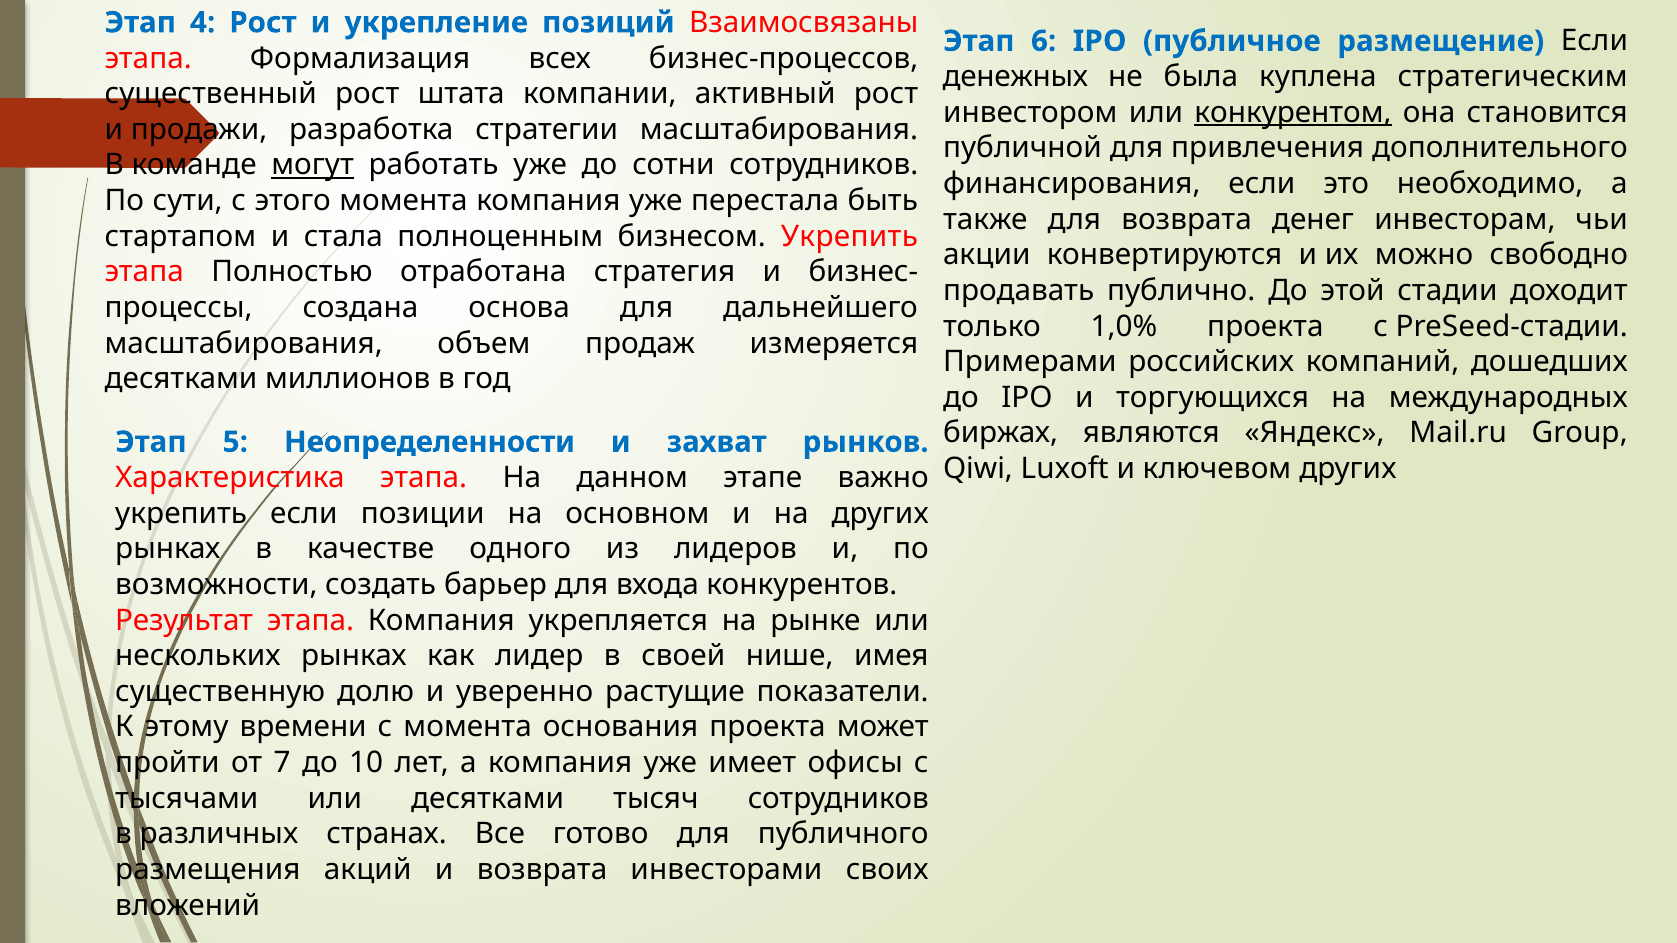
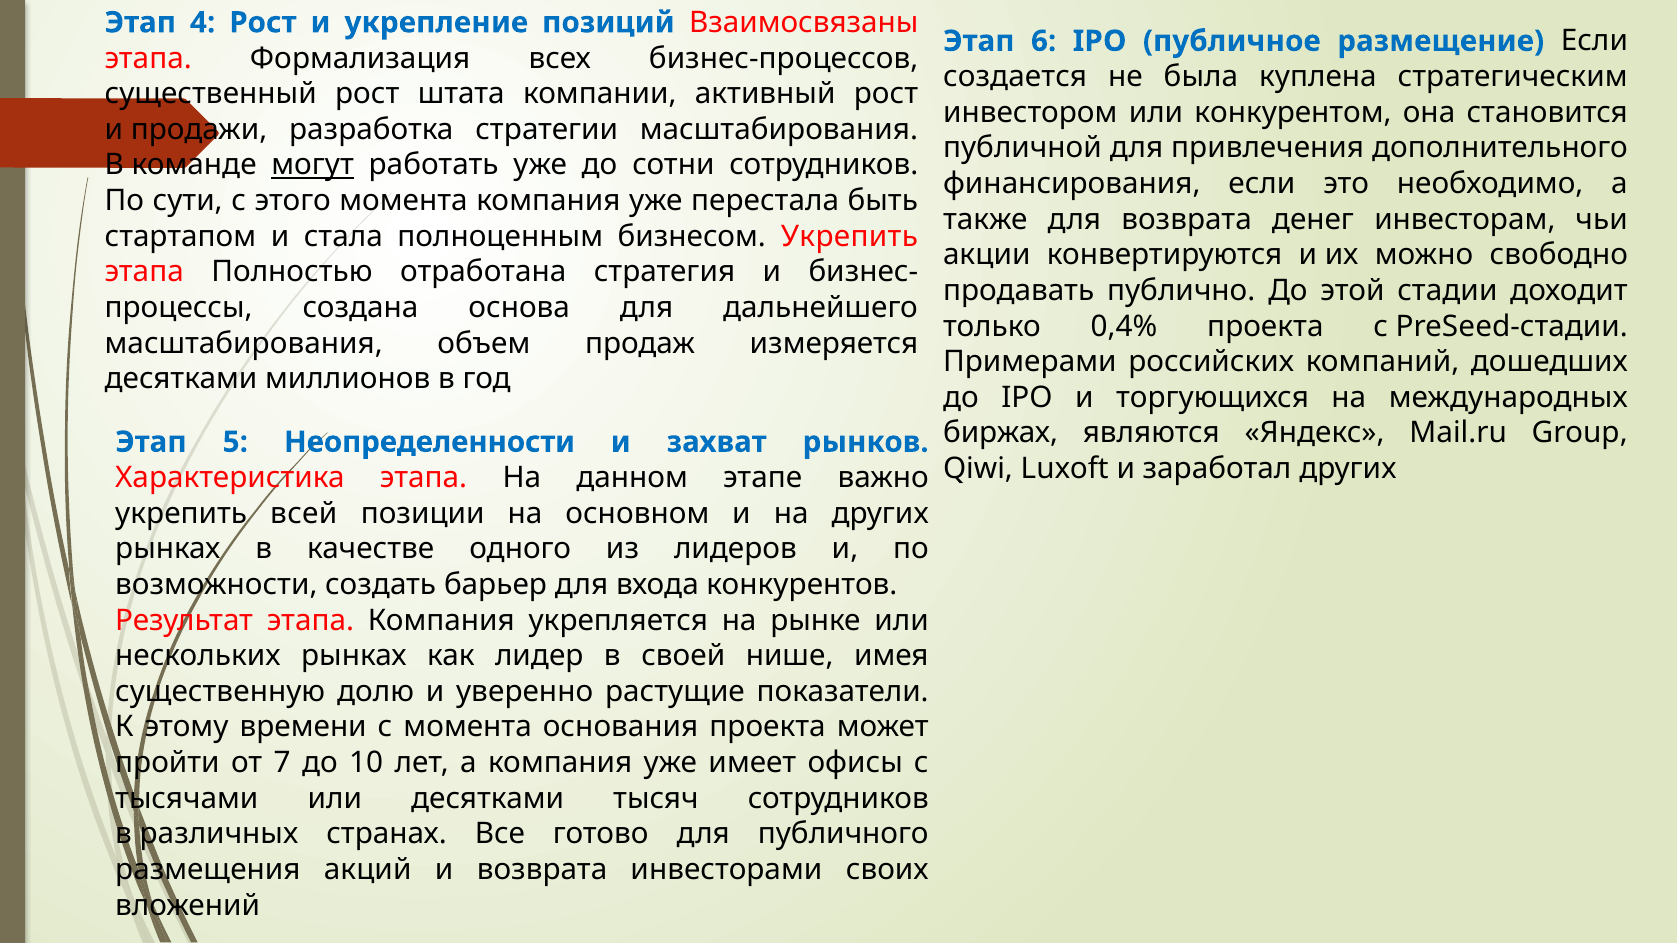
денежных: денежных -> создается
конкурентом underline: present -> none
1,0%: 1,0% -> 0,4%
ключевом: ключевом -> заработал
укрепить если: если -> всей
